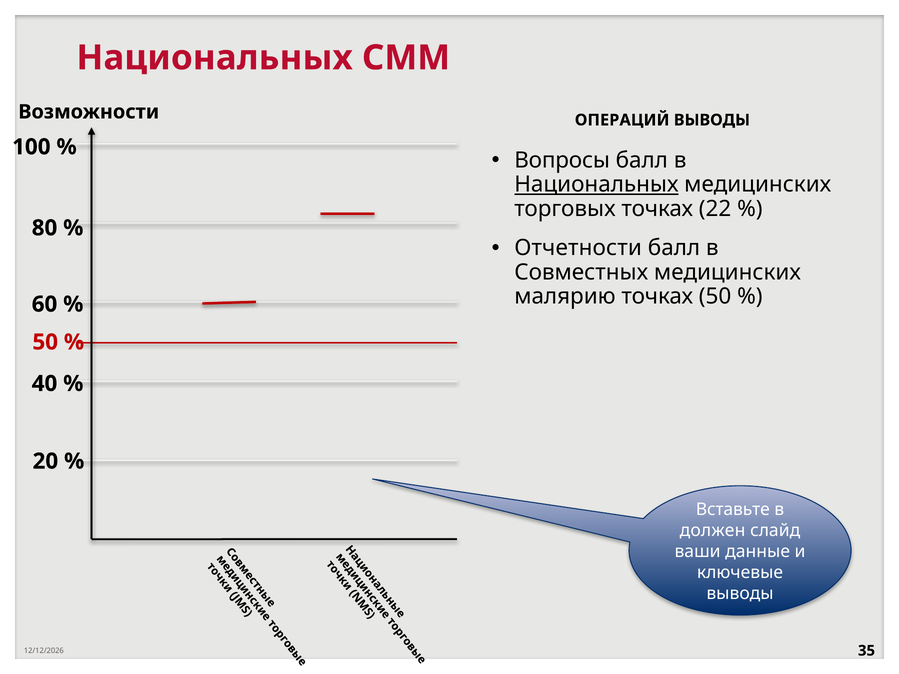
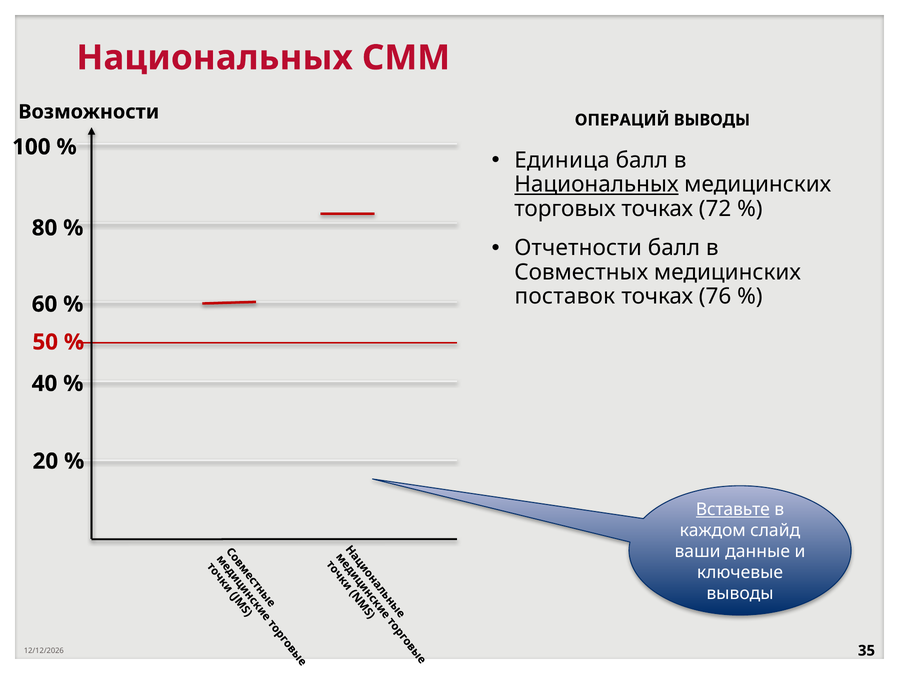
Вопросы: Вопросы -> Единица
22: 22 -> 72
малярию: малярию -> поставок
точках 50: 50 -> 76
Вставьте underline: none -> present
должен: должен -> каждом
